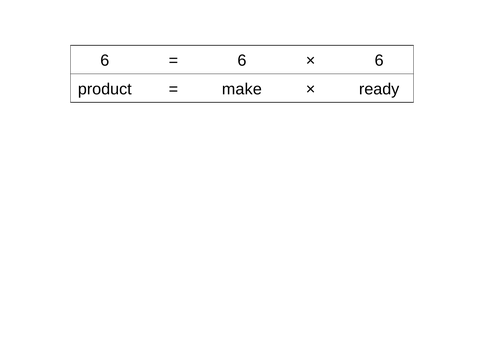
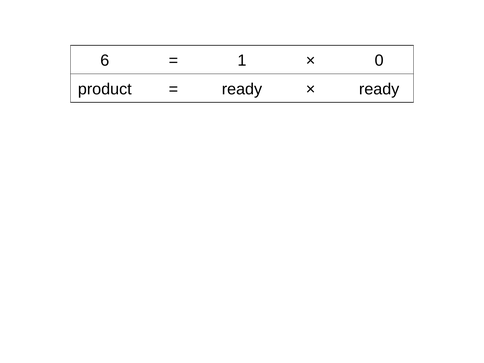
6 at (242, 60): 6 -> 1
6 at (379, 60): 6 -> 0
make at (242, 89): make -> ready
